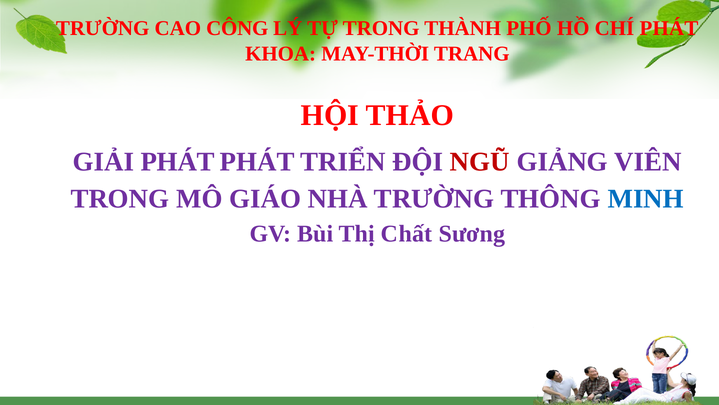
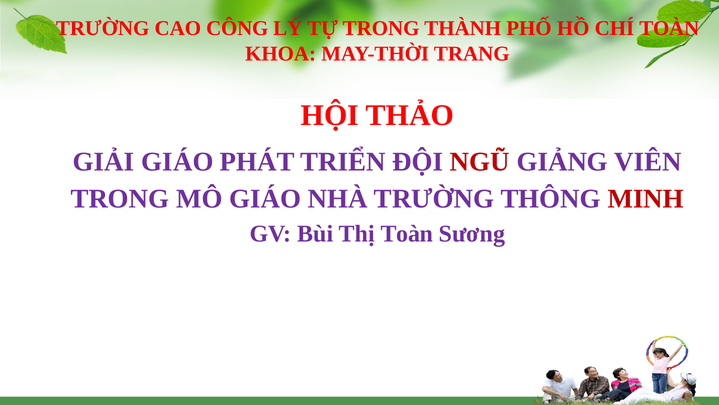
CHÍ PHÁT: PHÁT -> TOÀN
GIẢI PHÁT: PHÁT -> GIÁO
MINH colour: blue -> red
Thị Chất: Chất -> Toàn
